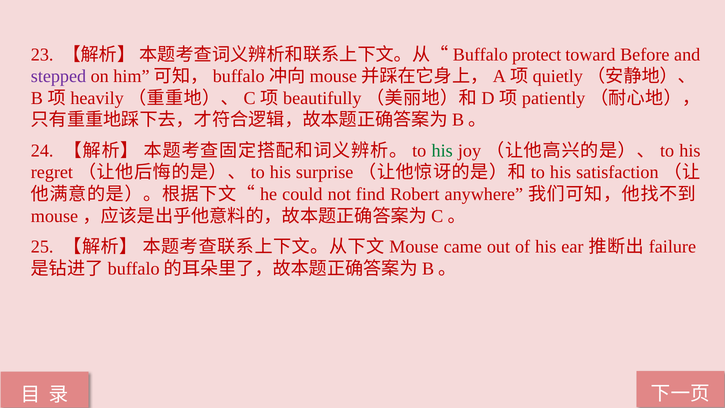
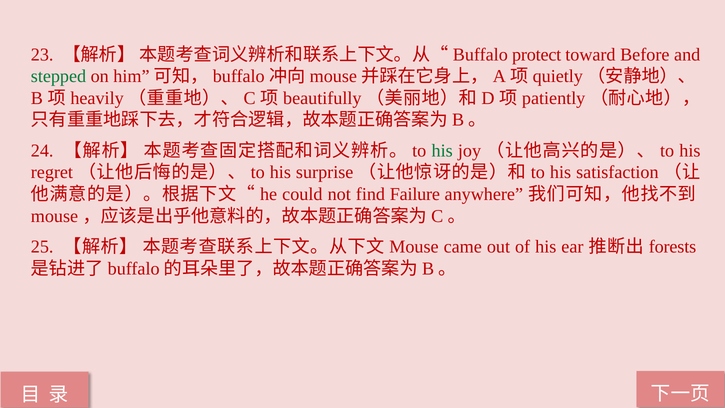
stepped colour: purple -> green
Robert: Robert -> Failure
failure: failure -> forests
